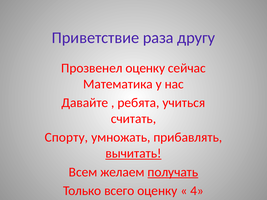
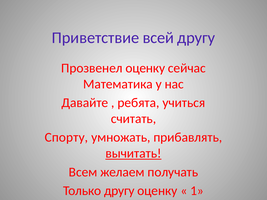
раза: раза -> всей
получать underline: present -> none
Только всего: всего -> другу
4: 4 -> 1
